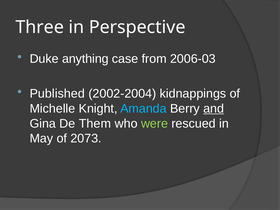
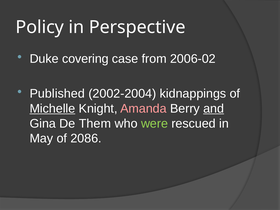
Three: Three -> Policy
anything: anything -> covering
2006-03: 2006-03 -> 2006-02
Michelle underline: none -> present
Amanda colour: light blue -> pink
2073: 2073 -> 2086
